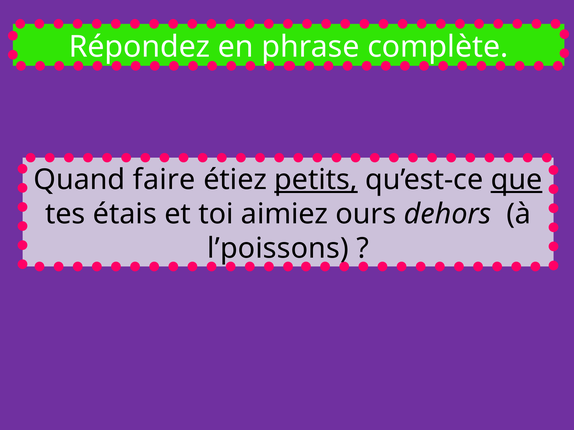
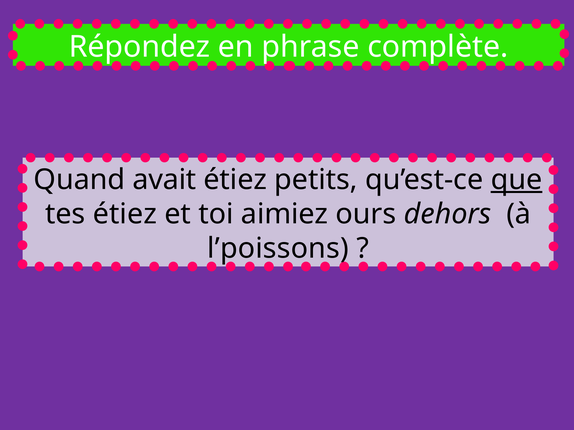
faire: faire -> avait
petits underline: present -> none
tes étais: étais -> étiez
